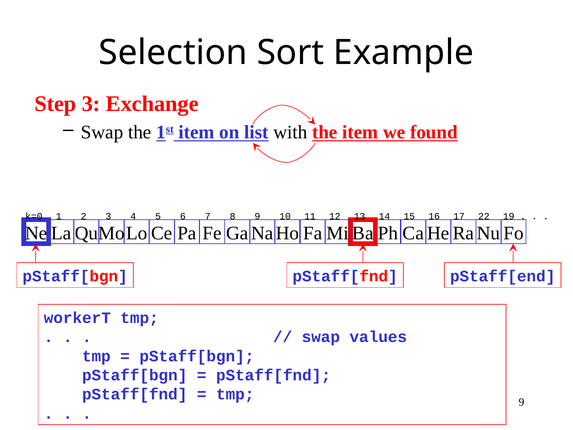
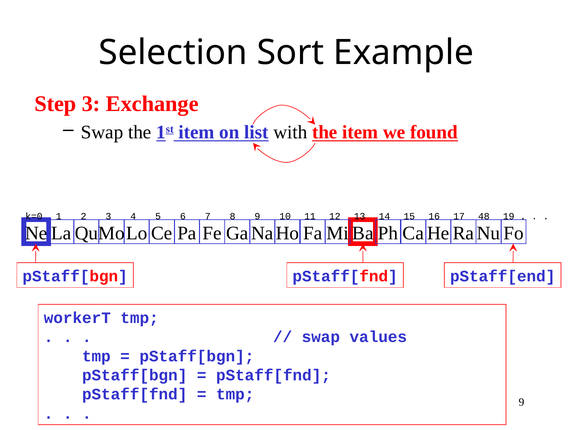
22: 22 -> 48
